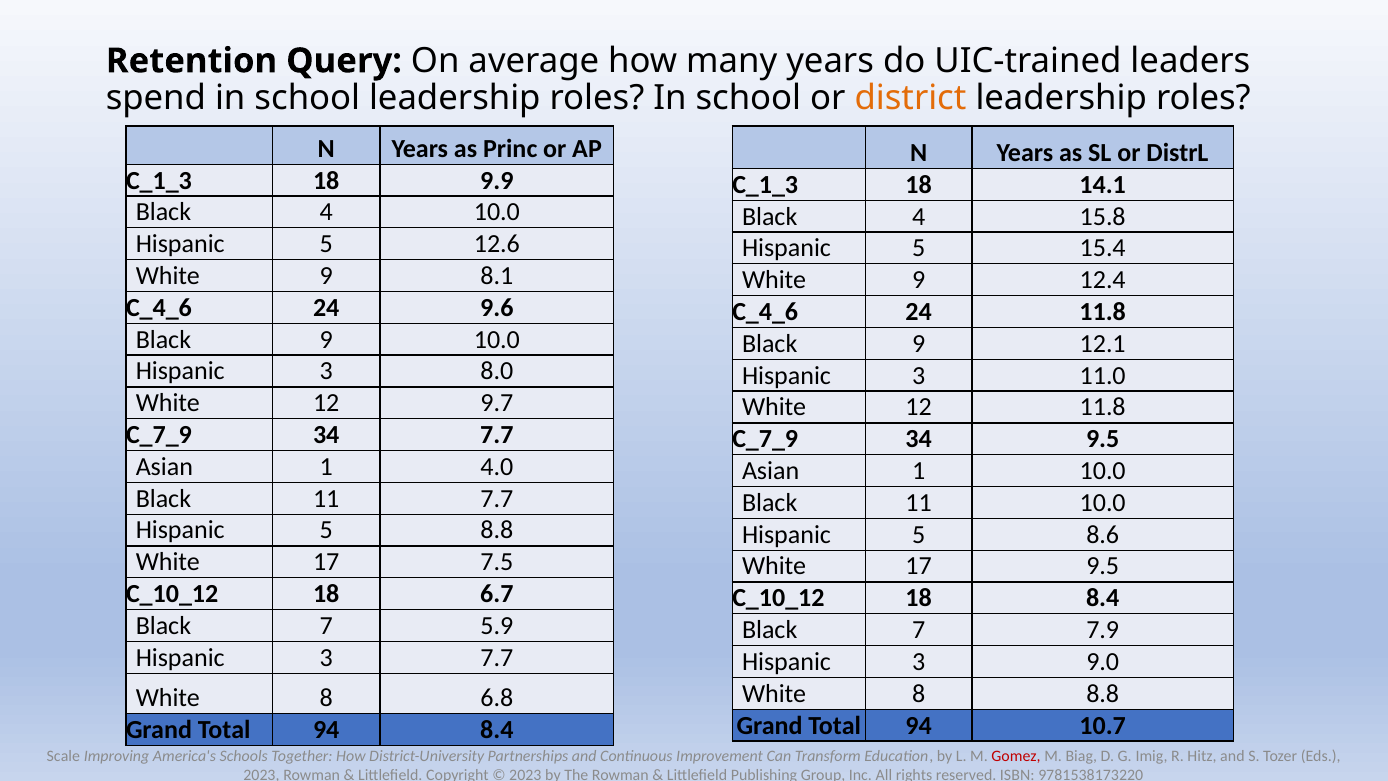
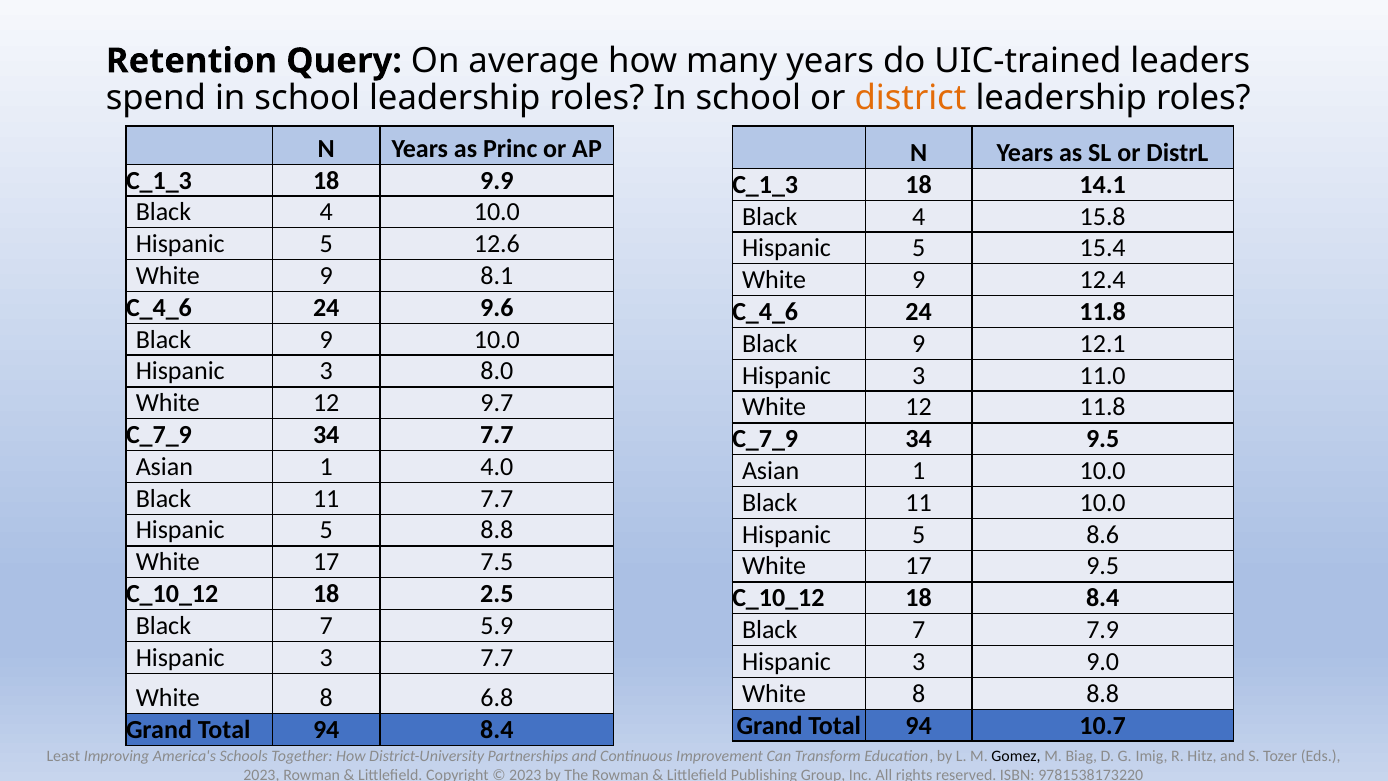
6.7: 6.7 -> 2.5
Scale: Scale -> Least
Gomez colour: red -> black
